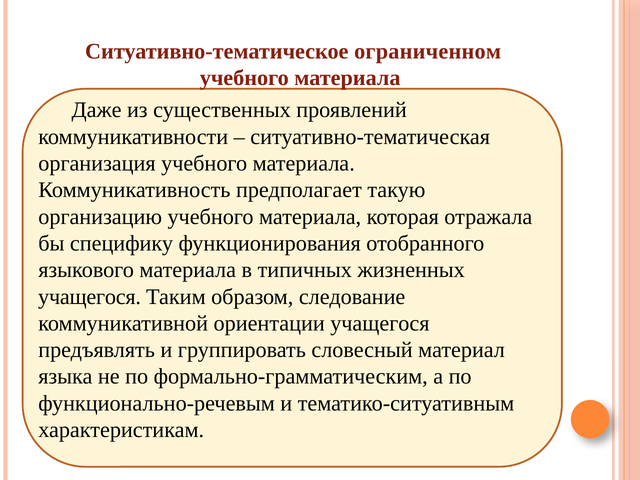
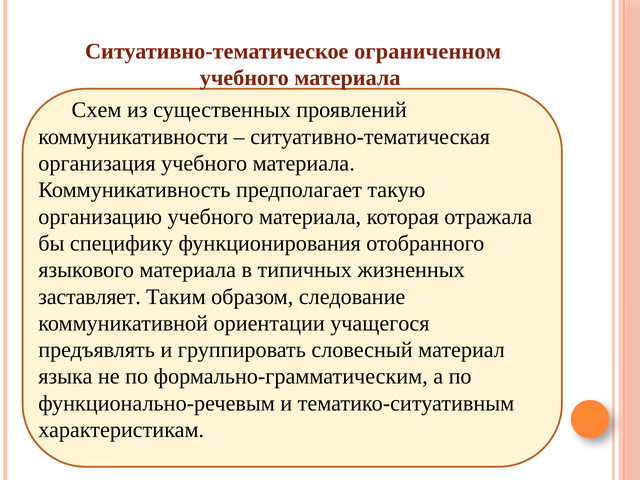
Даже: Даже -> Схем
учащегося at (90, 297): учащегося -> заставляет
